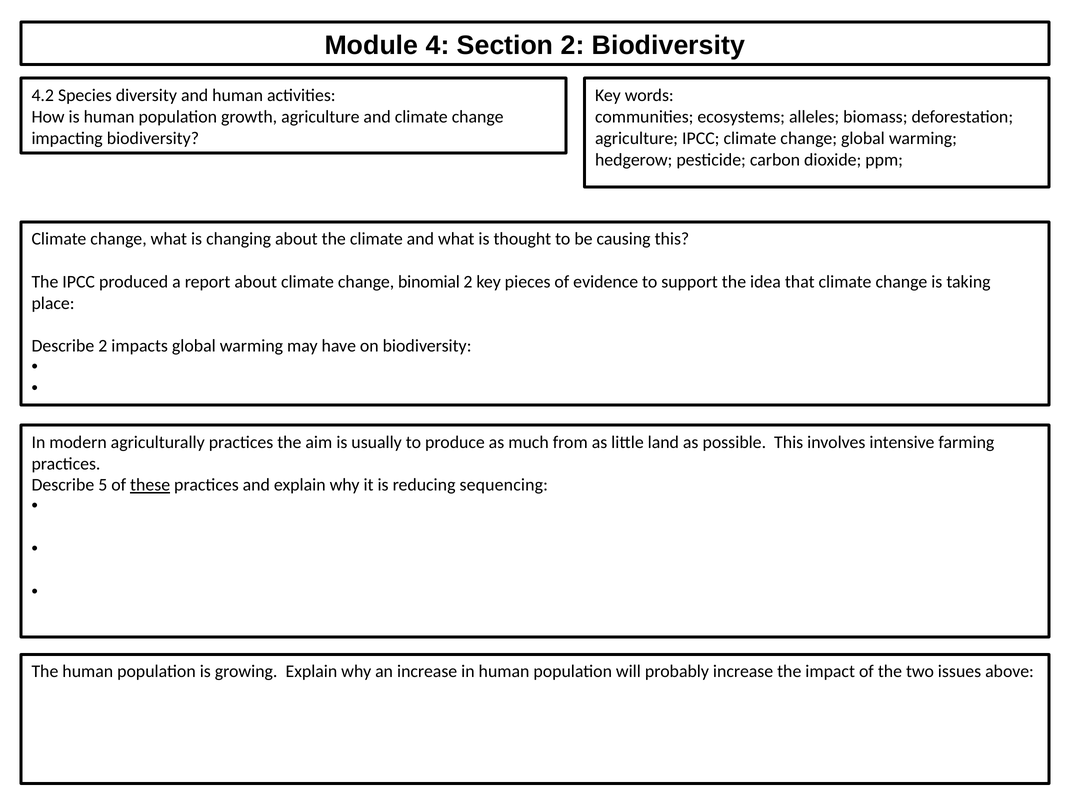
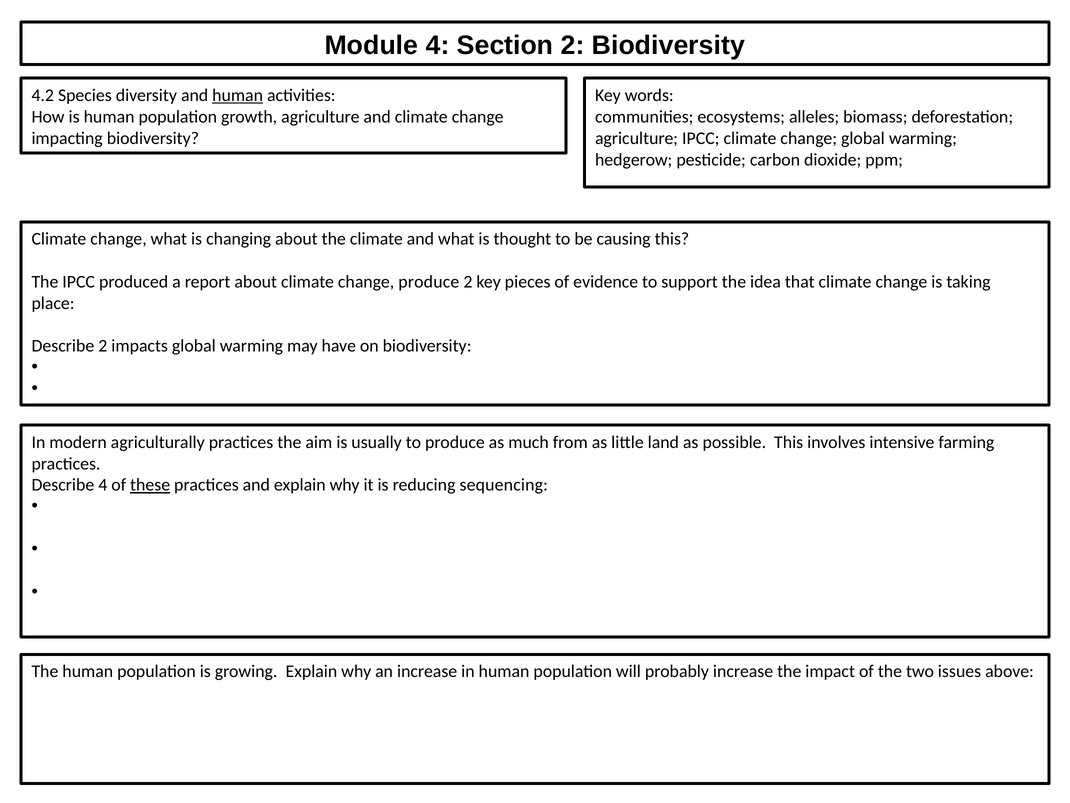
human at (238, 95) underline: none -> present
change binomial: binomial -> produce
Describe 5: 5 -> 4
